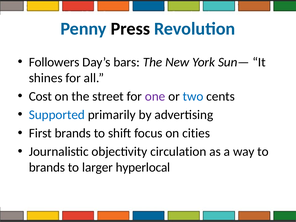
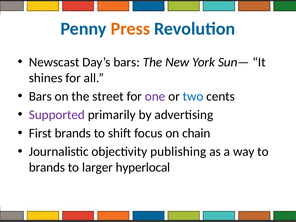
Press colour: black -> orange
Followers: Followers -> Newscast
Cost at (40, 96): Cost -> Bars
Supported colour: blue -> purple
cities: cities -> chain
circulation: circulation -> publishing
